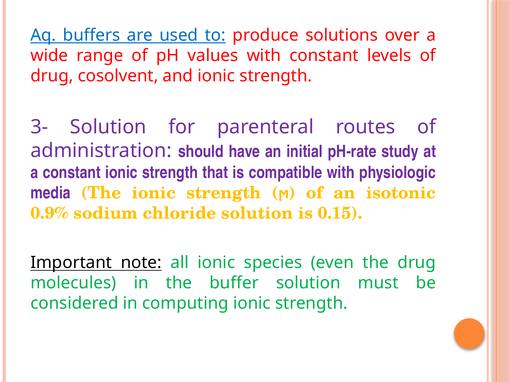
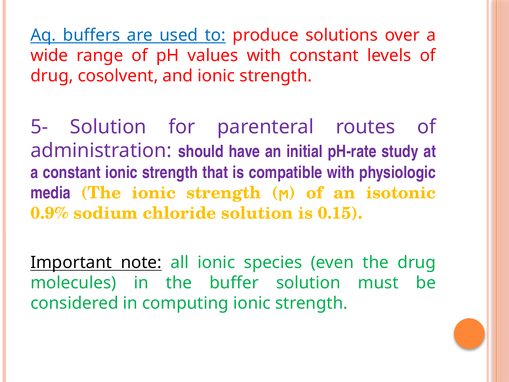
3-: 3- -> 5-
